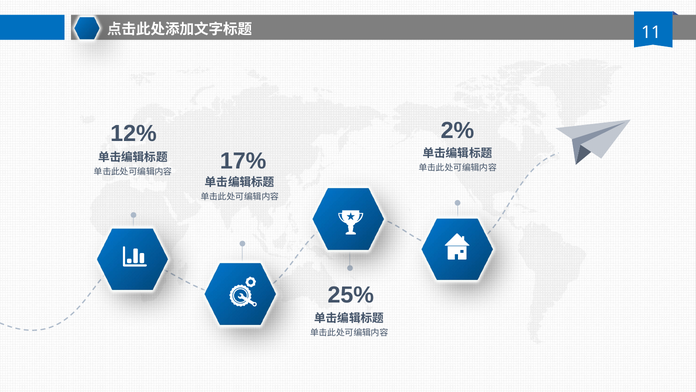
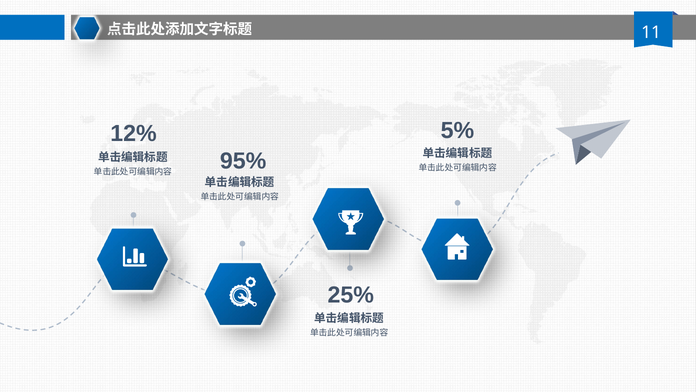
2%: 2% -> 5%
17%: 17% -> 95%
